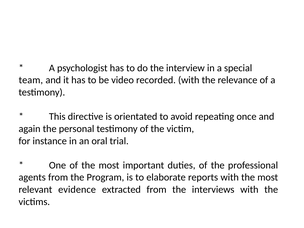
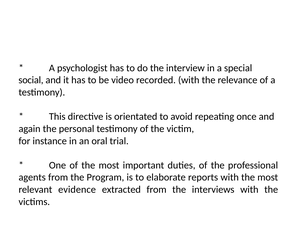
team: team -> social
